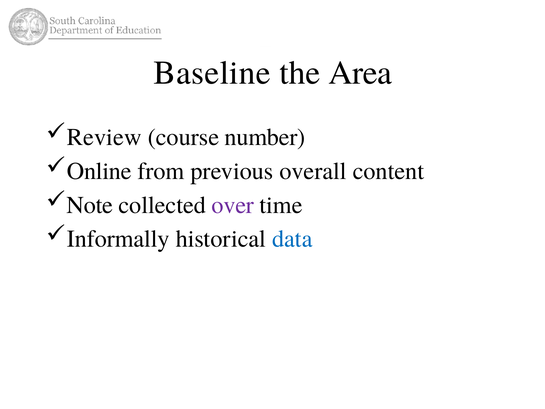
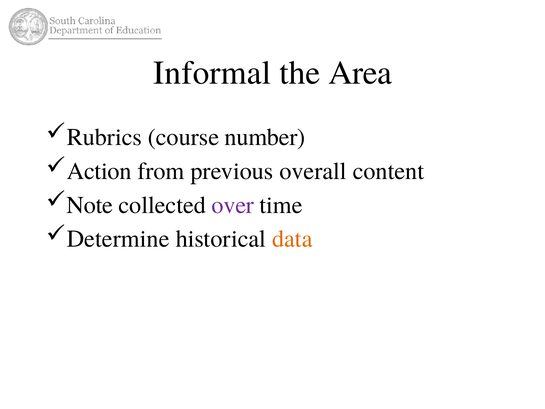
Baseline: Baseline -> Informal
Review: Review -> Rubrics
Online: Online -> Action
Informally: Informally -> Determine
data colour: blue -> orange
